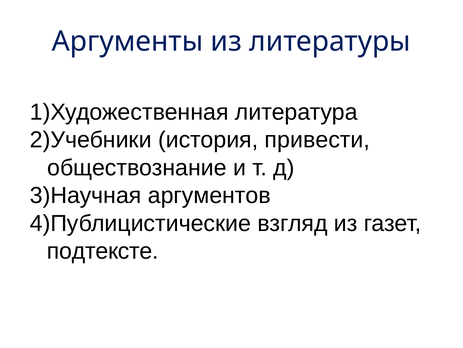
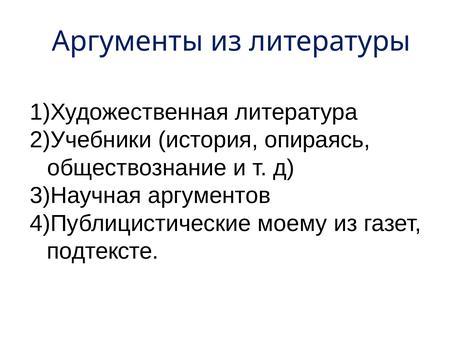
привести: привести -> опираясь
взгляд: взгляд -> моему
